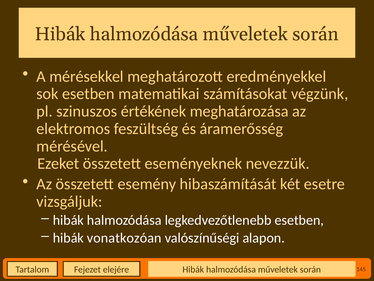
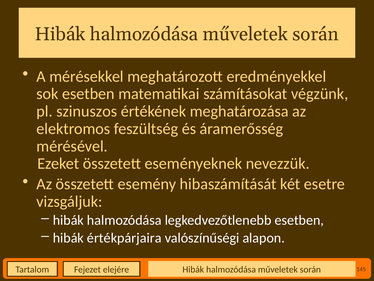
vonatkozóan: vonatkozóan -> értékpárjaira
